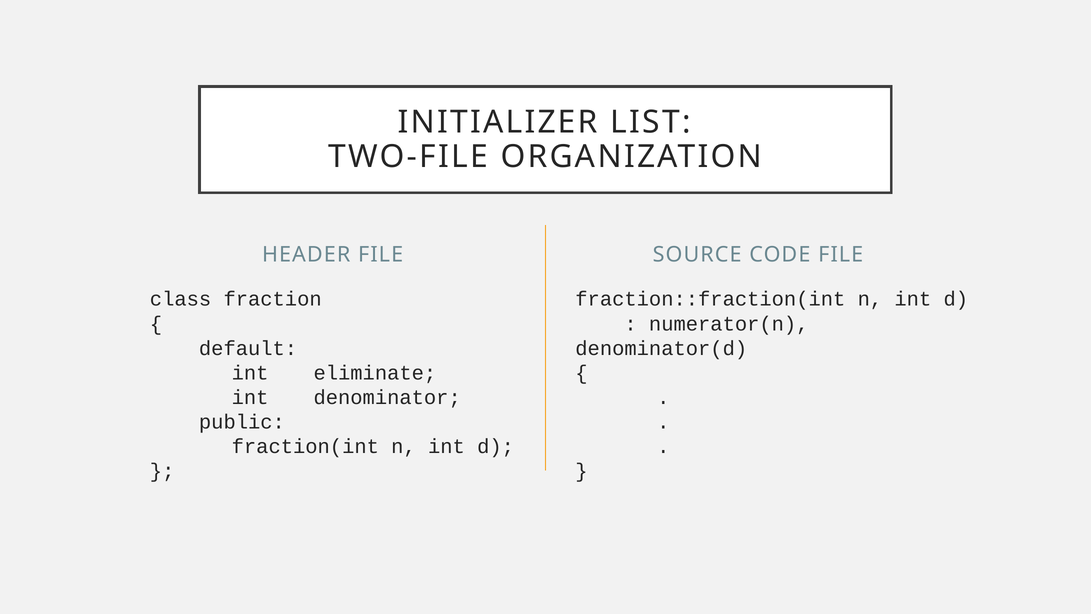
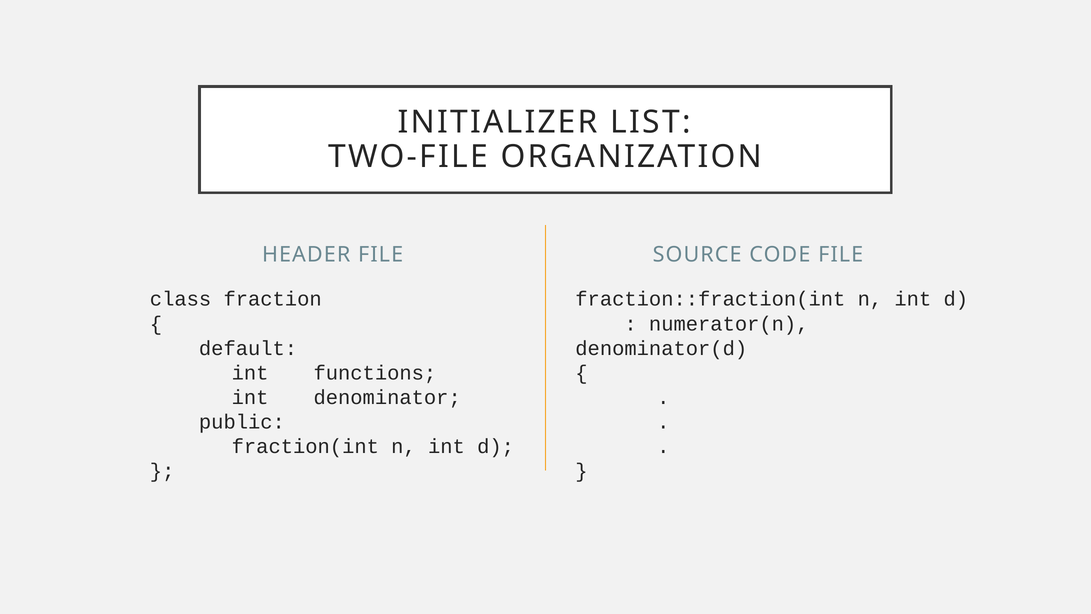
eliminate: eliminate -> functions
